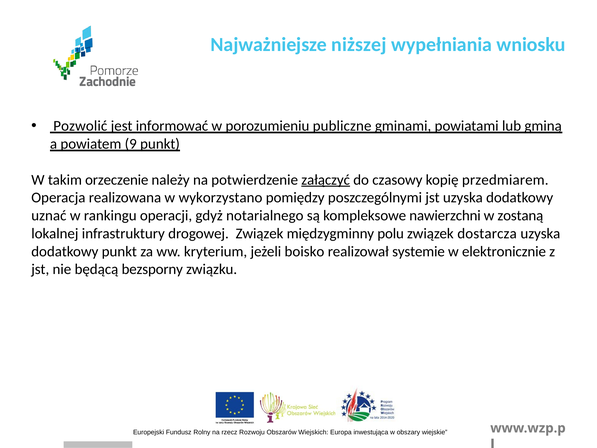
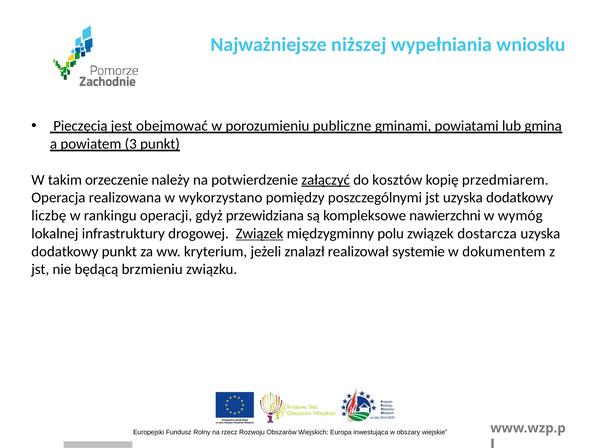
Pozwolić: Pozwolić -> Pieczęcią
informować: informować -> obejmować
9: 9 -> 3
czasowy: czasowy -> kosztów
uznać: uznać -> liczbę
notarialnego: notarialnego -> przewidziana
zostaną: zostaną -> wymóg
Związek at (259, 233) underline: none -> present
boisko: boisko -> znalazł
elektronicznie: elektronicznie -> dokumentem
bezsporny: bezsporny -> brzmieniu
